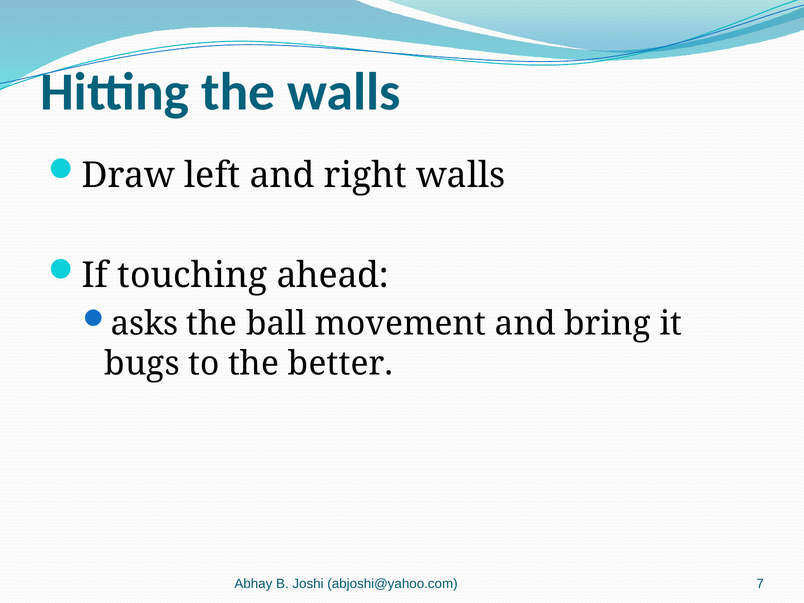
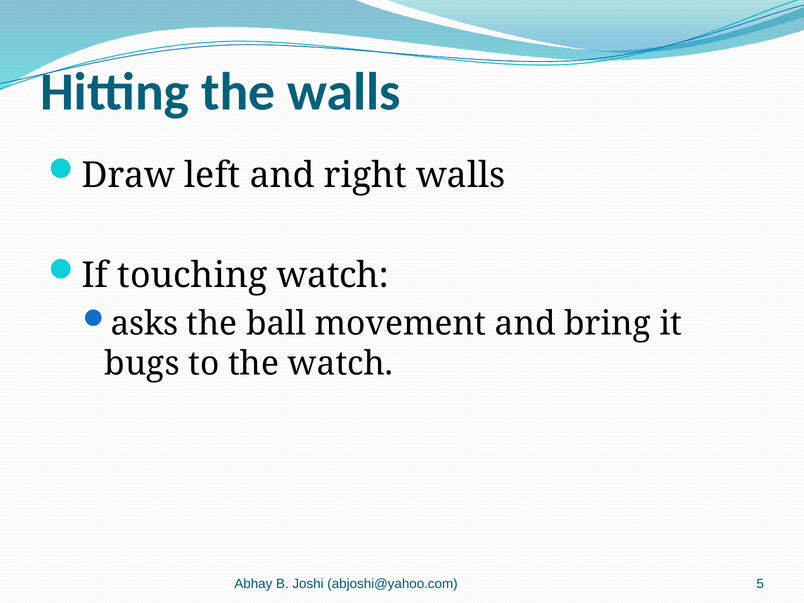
touching ahead: ahead -> watch
the better: better -> watch
7: 7 -> 5
